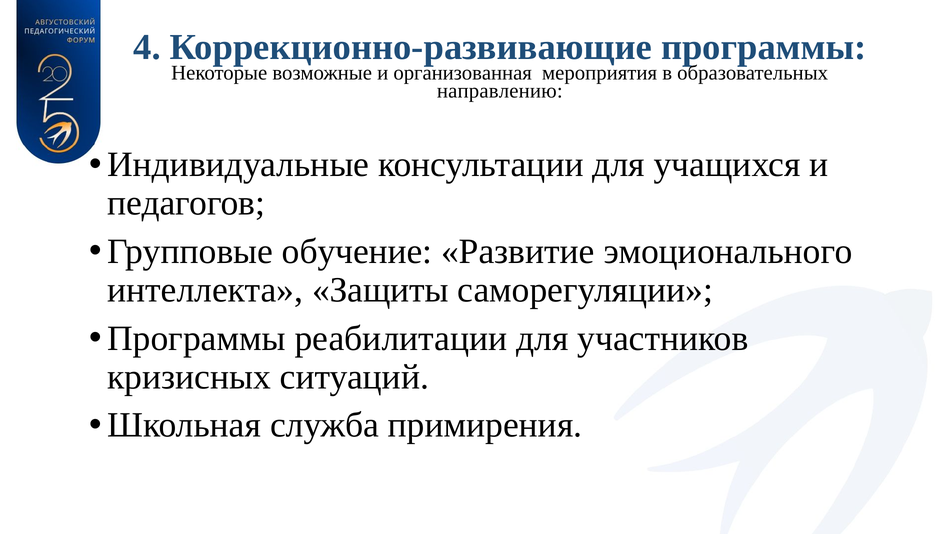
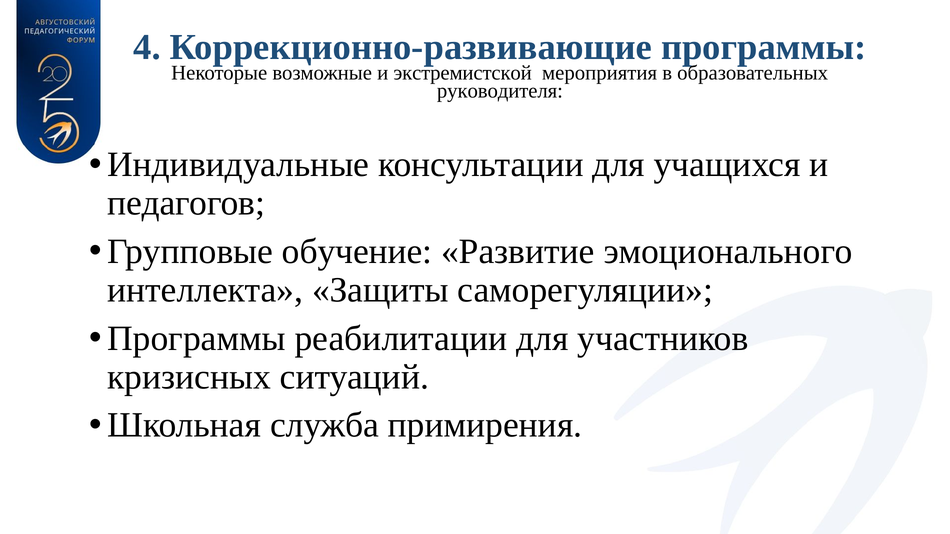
организованная: организованная -> экстремистской
направлению: направлению -> руководителя
